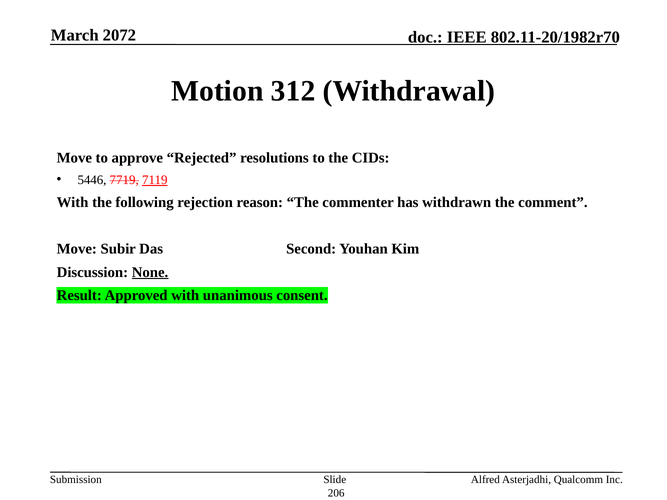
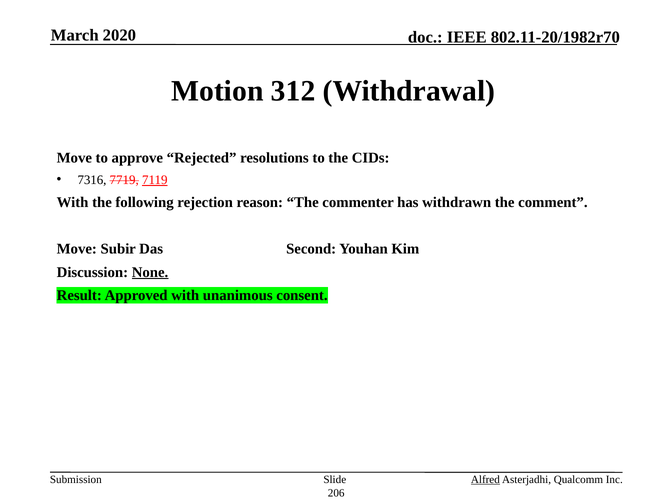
2072: 2072 -> 2020
5446: 5446 -> 7316
Alfred underline: none -> present
